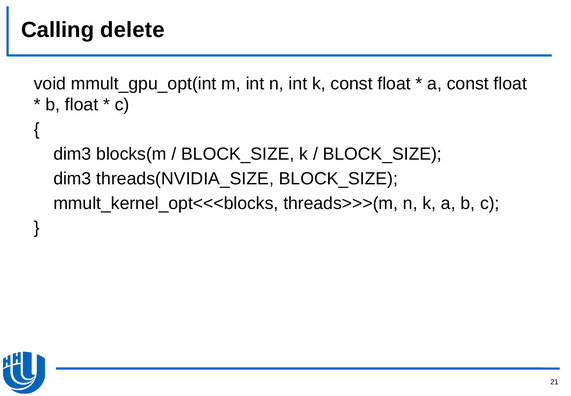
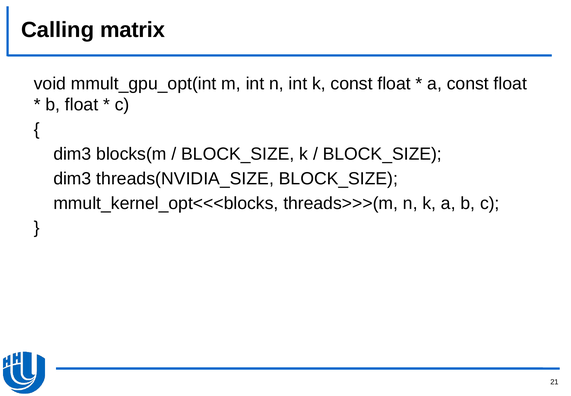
delete: delete -> matrix
